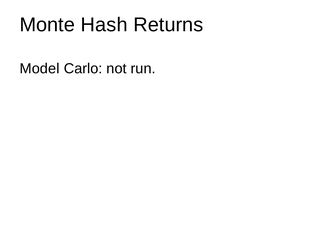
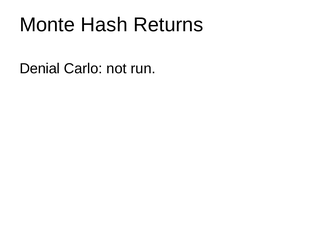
Model: Model -> Denial
